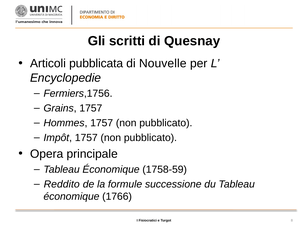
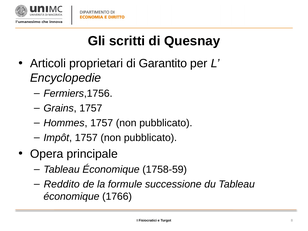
pubblicata: pubblicata -> proprietari
Nouvelle: Nouvelle -> Garantito
